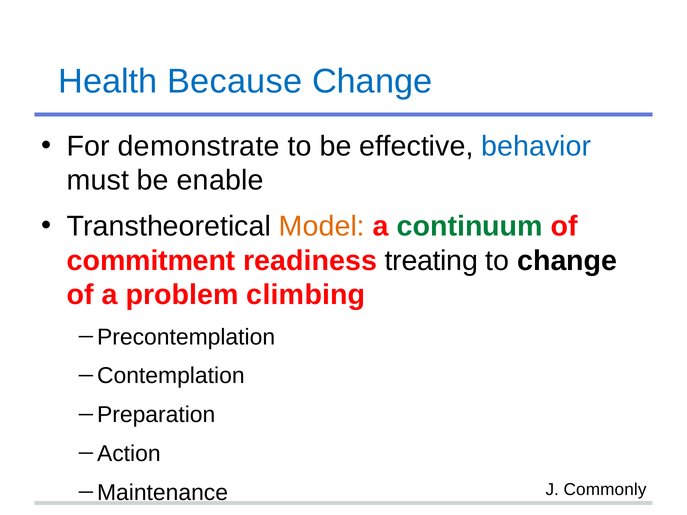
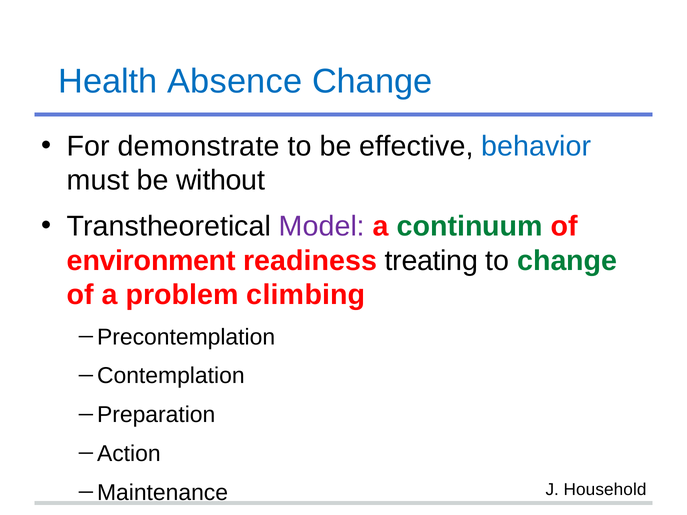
Because: Because -> Absence
enable: enable -> without
Model colour: orange -> purple
commitment: commitment -> environment
change at (567, 261) colour: black -> green
Commonly: Commonly -> Household
